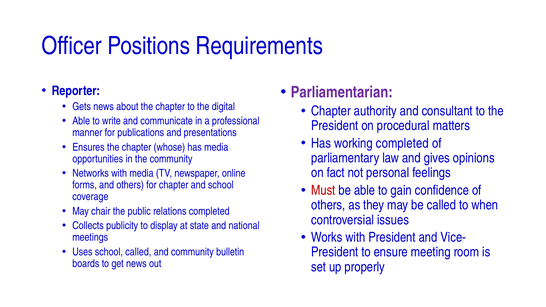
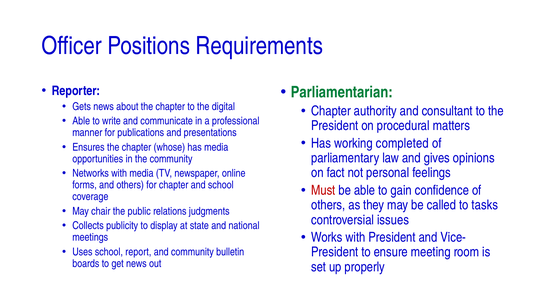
Parliamentarian colour: purple -> green
when: when -> tasks
relations completed: completed -> judgments
school called: called -> report
